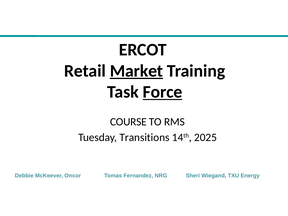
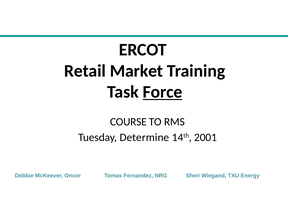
Market underline: present -> none
Transitions: Transitions -> Determine
2025: 2025 -> 2001
